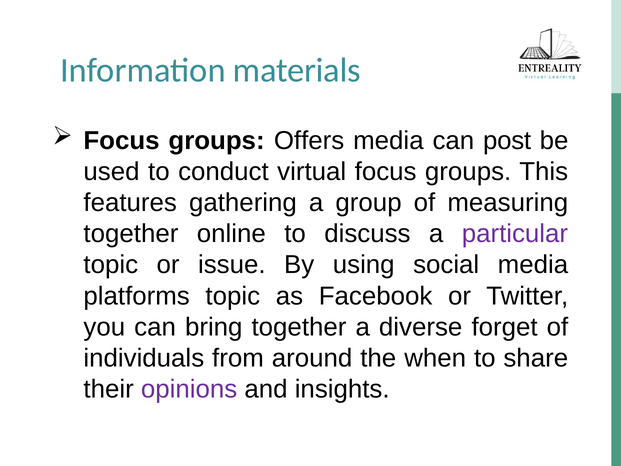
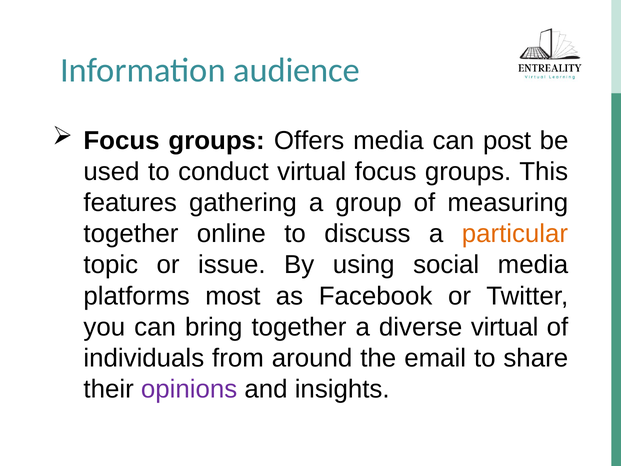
materials: materials -> audience
particular colour: purple -> orange
platforms topic: topic -> most
diverse forget: forget -> virtual
when: when -> email
